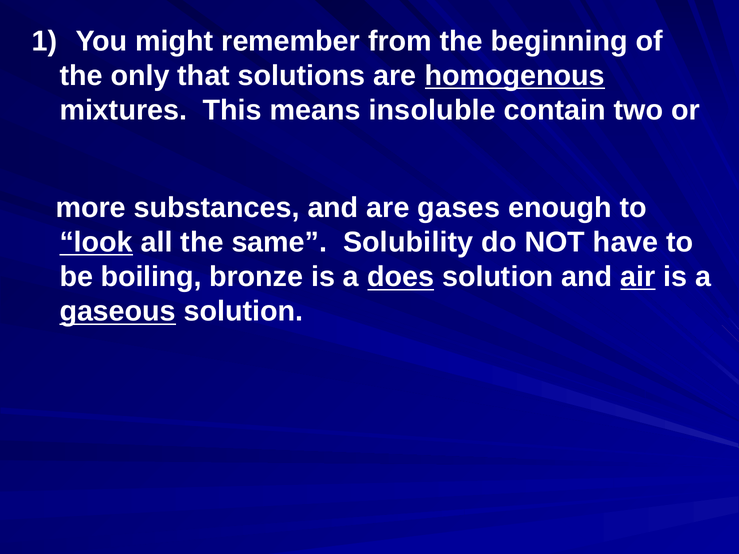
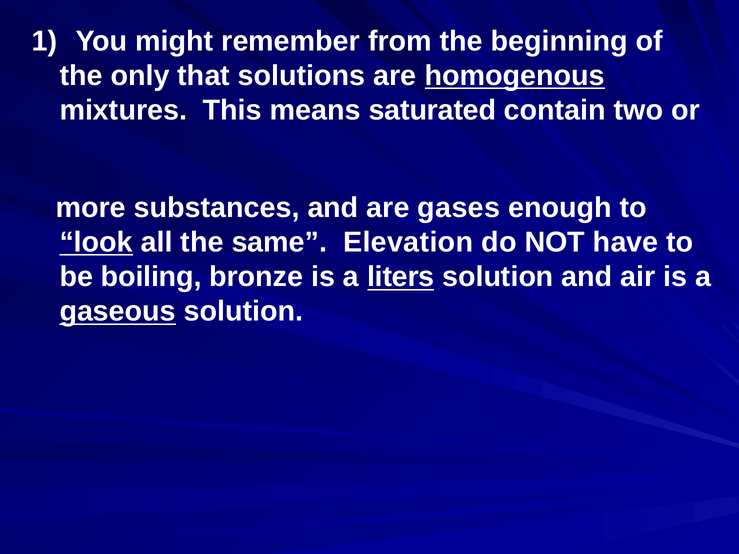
insoluble: insoluble -> saturated
Solubility: Solubility -> Elevation
does: does -> liters
air underline: present -> none
